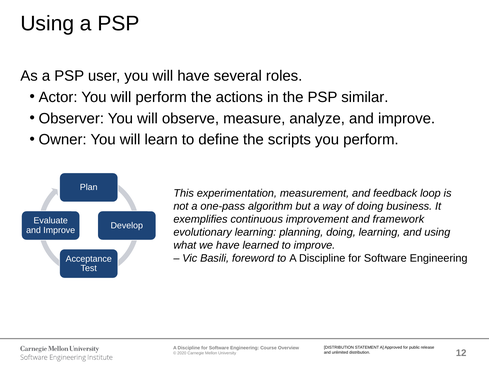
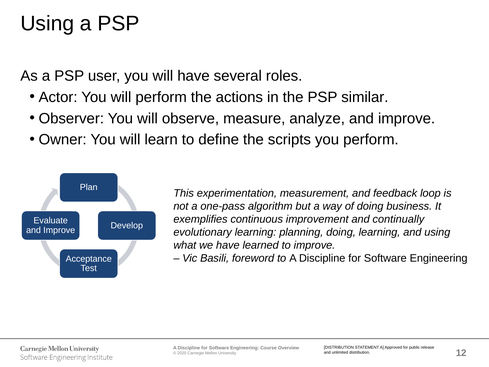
framework: framework -> continually
